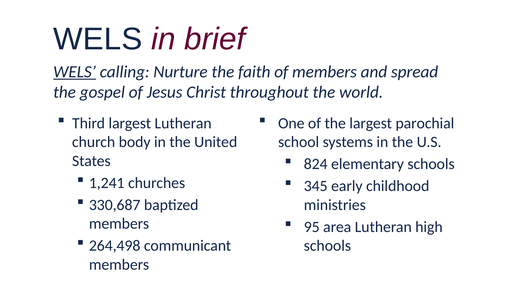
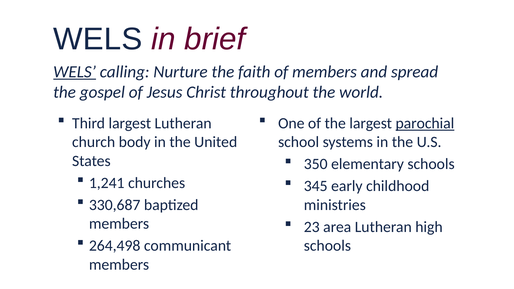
parochial underline: none -> present
824: 824 -> 350
95: 95 -> 23
